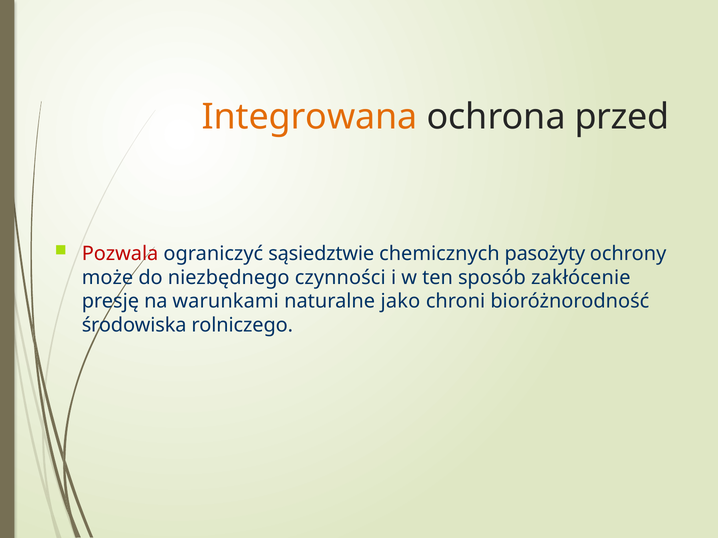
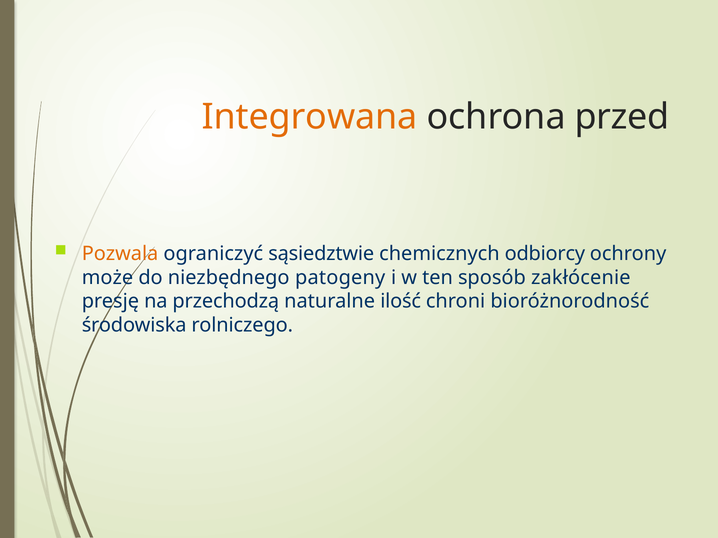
Pozwala colour: red -> orange
pasożyty: pasożyty -> odbiorcy
czynności: czynności -> patogeny
warunkami: warunkami -> przechodzą
jako: jako -> ilość
